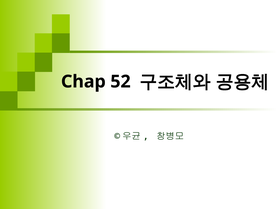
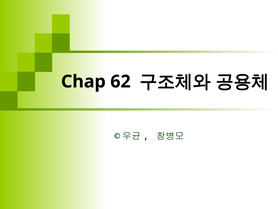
52: 52 -> 62
